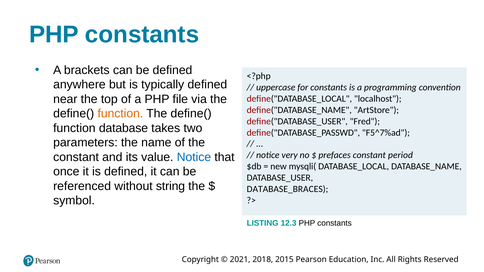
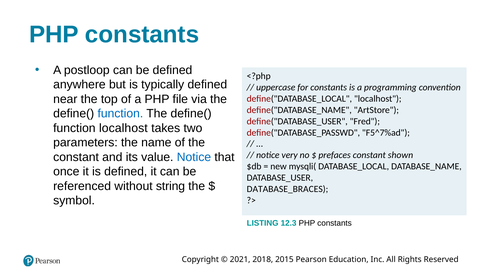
brackets: brackets -> postloop
function at (120, 114) colour: orange -> blue
function database: database -> localhost
period: period -> shown
